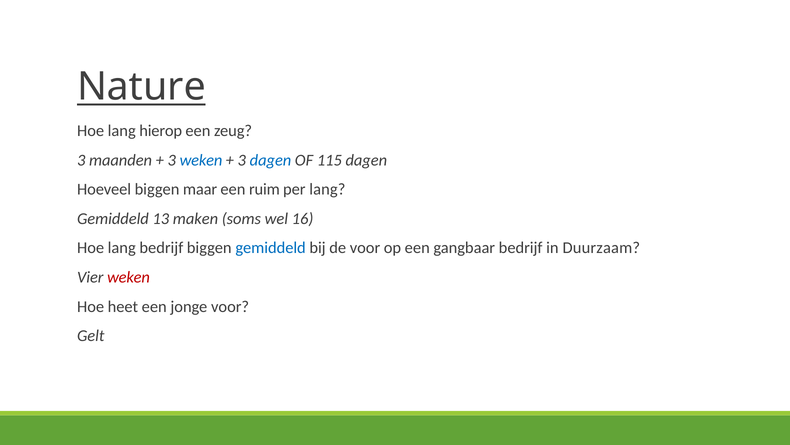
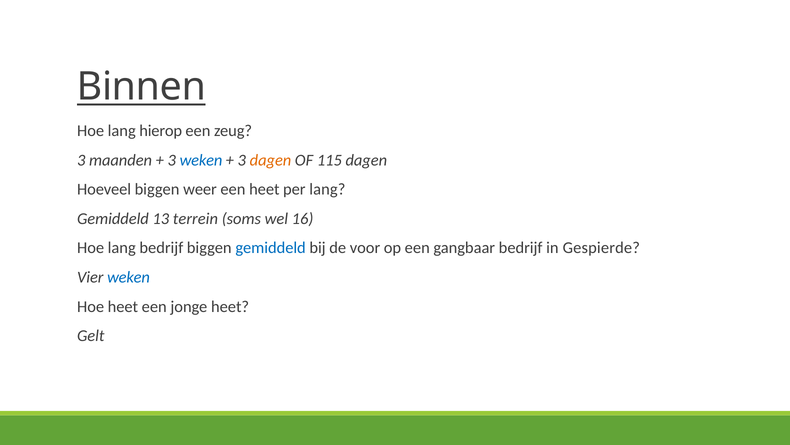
Nature: Nature -> Binnen
dagen at (271, 160) colour: blue -> orange
maar: maar -> weer
een ruim: ruim -> heet
maken: maken -> terrein
Duurzaam: Duurzaam -> Gespierde
weken at (129, 277) colour: red -> blue
jonge voor: voor -> heet
